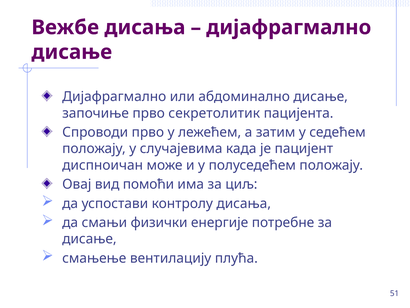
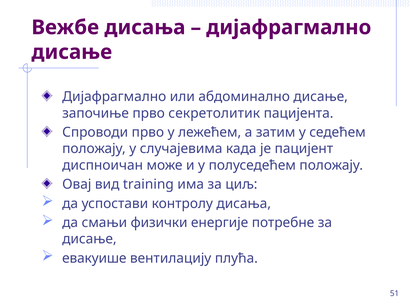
помоћи: помоћи -> training
смањење: смањење -> евакуише
